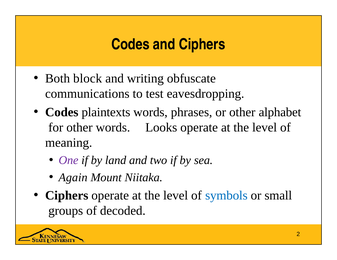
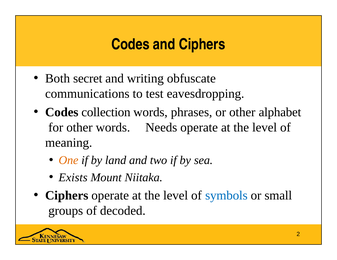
block: block -> secret
plaintexts: plaintexts -> collection
Looks: Looks -> Needs
One colour: purple -> orange
Again: Again -> Exists
